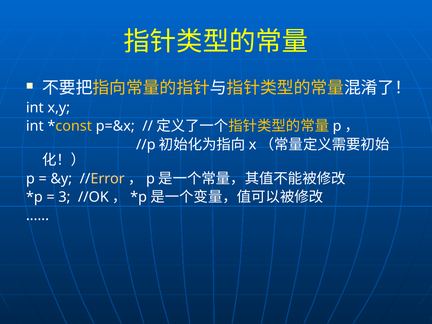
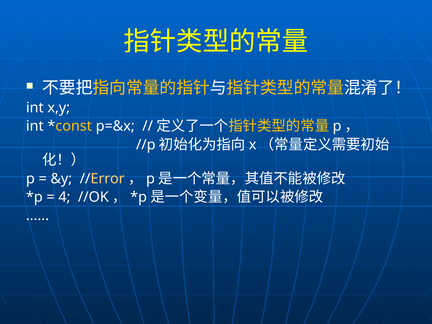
3: 3 -> 4
